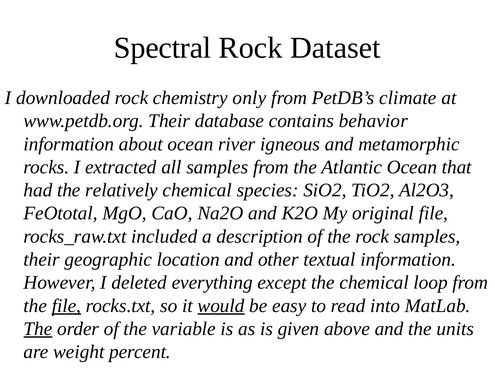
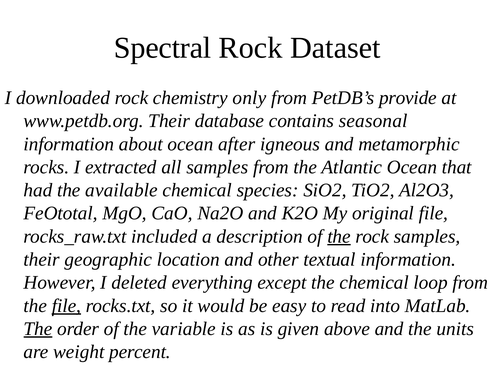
climate: climate -> provide
behavior: behavior -> seasonal
river: river -> after
relatively: relatively -> available
the at (339, 237) underline: none -> present
would underline: present -> none
